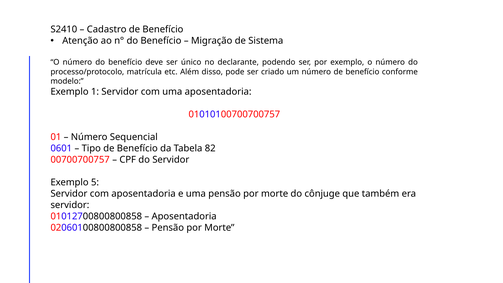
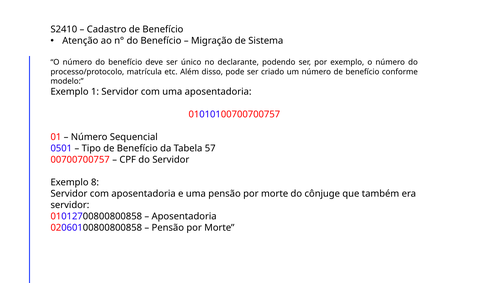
0601: 0601 -> 0501
82: 82 -> 57
5: 5 -> 8
